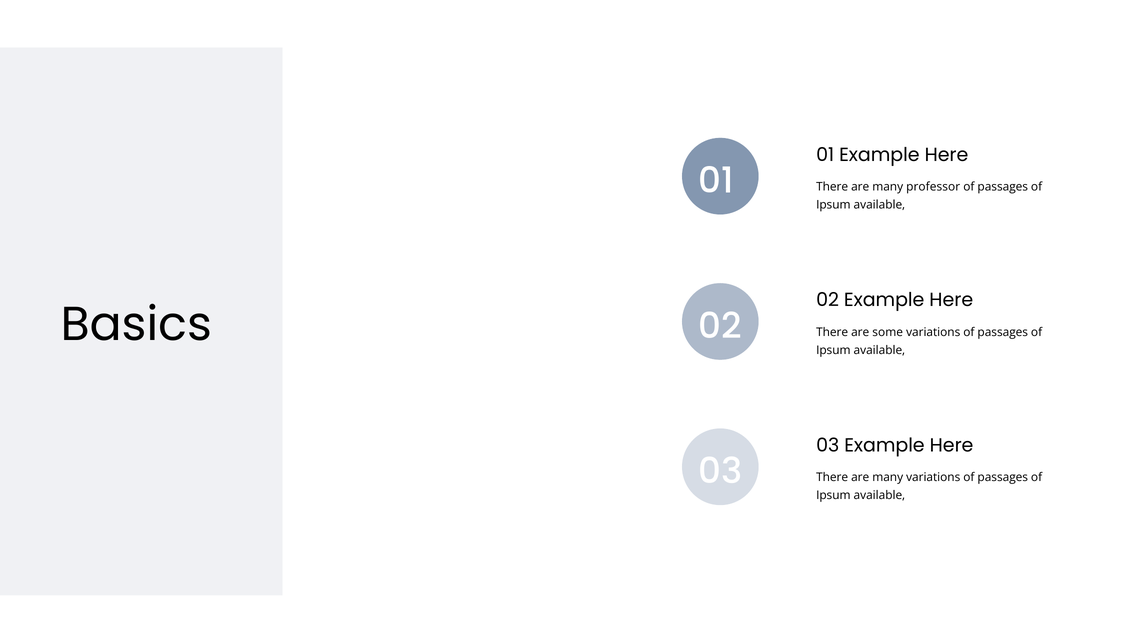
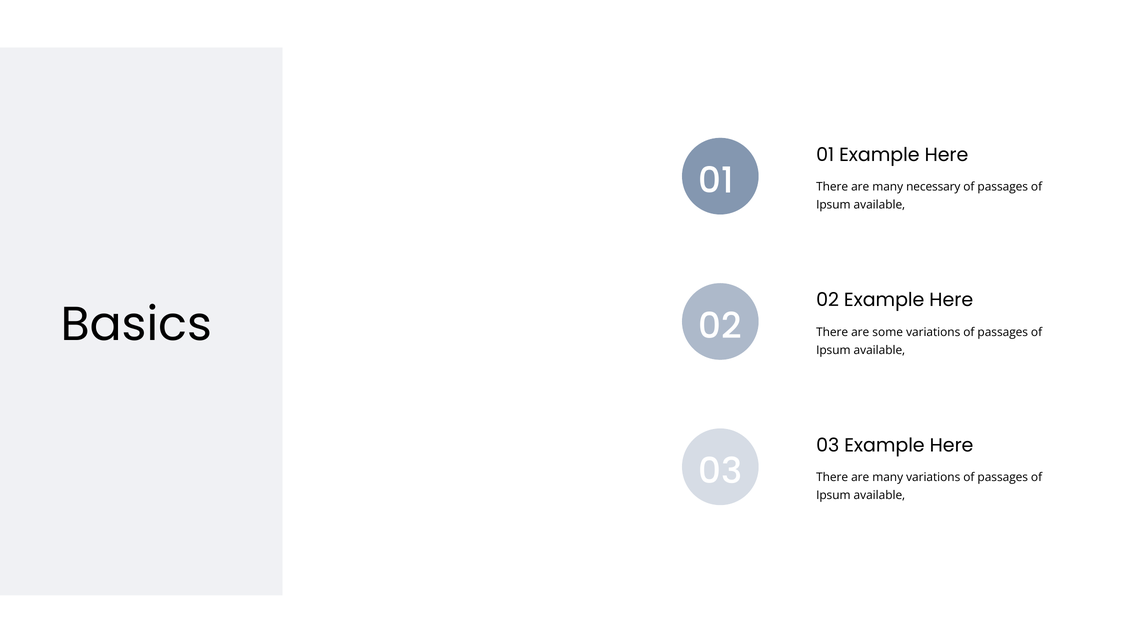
professor: professor -> necessary
